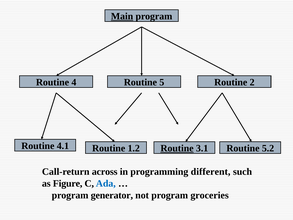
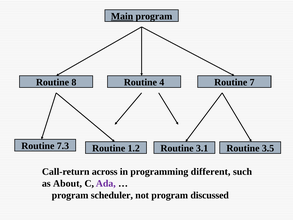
4: 4 -> 8
5: 5 -> 4
2: 2 -> 7
4.1: 4.1 -> 7.3
Routine at (177, 148) underline: present -> none
5.2: 5.2 -> 3.5
Figure: Figure -> About
Ada colour: blue -> purple
generator: generator -> scheduler
groceries: groceries -> discussed
